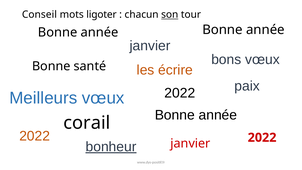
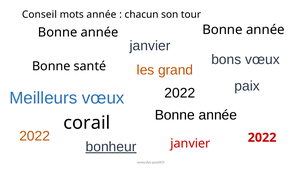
mots ligoter: ligoter -> année
son underline: present -> none
écrire: écrire -> grand
